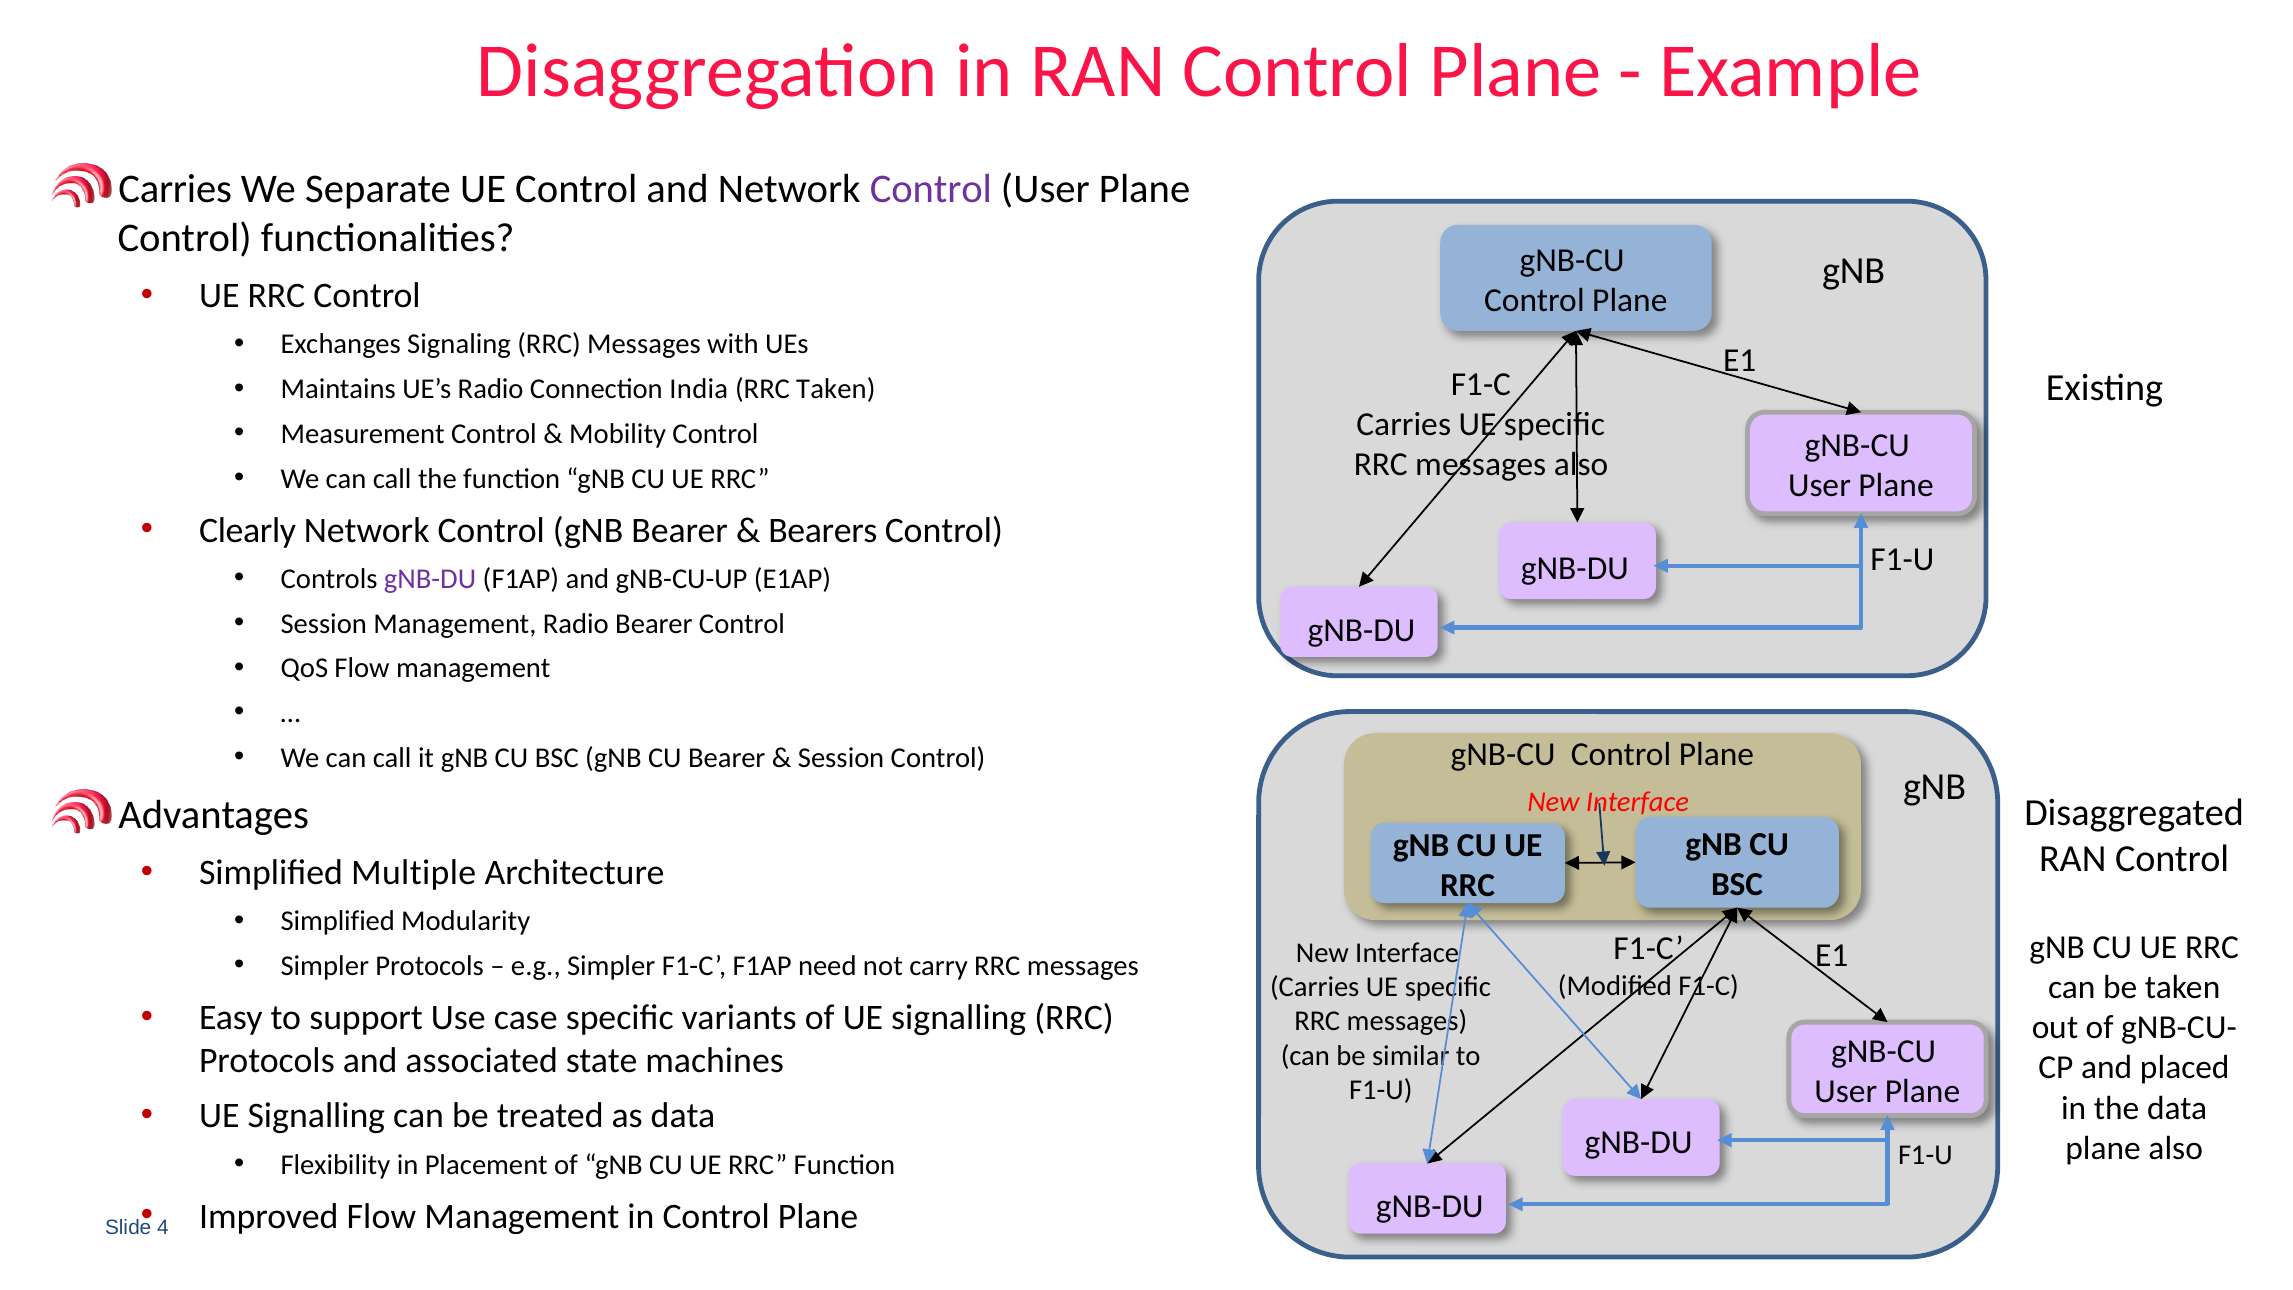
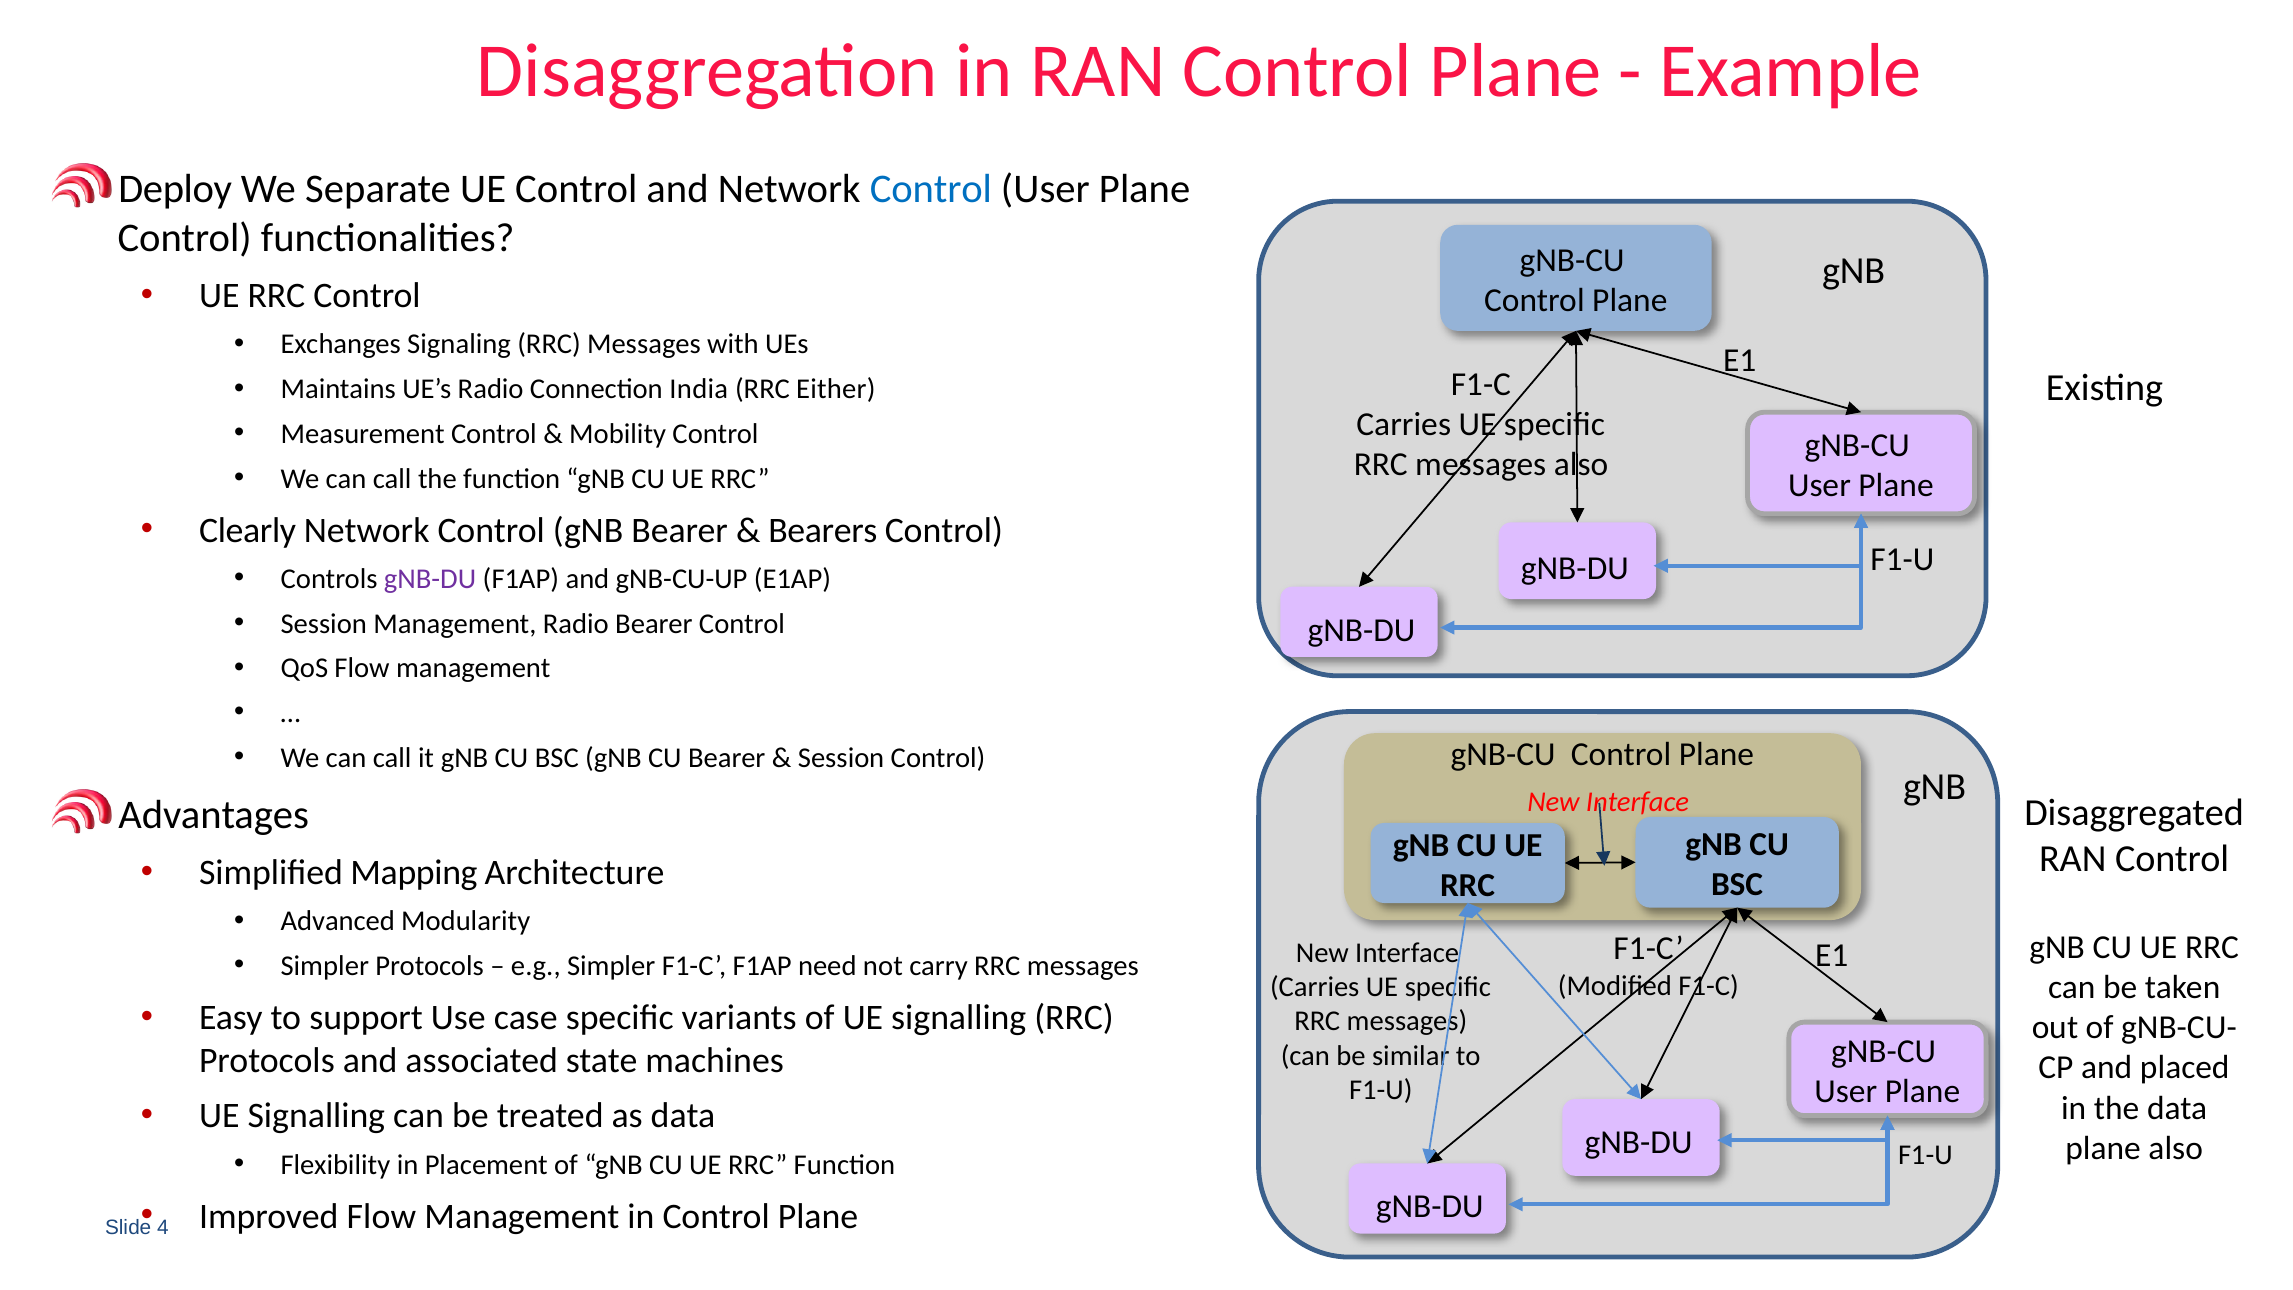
Carries at (175, 189): Carries -> Deploy
Control at (931, 189) colour: purple -> blue
RRC Taken: Taken -> Either
Multiple: Multiple -> Mapping
Simplified at (338, 921): Simplified -> Advanced
